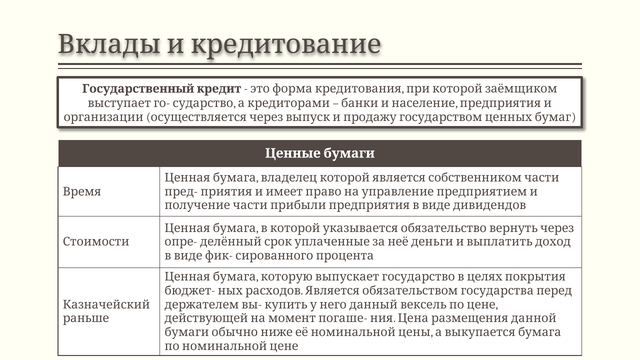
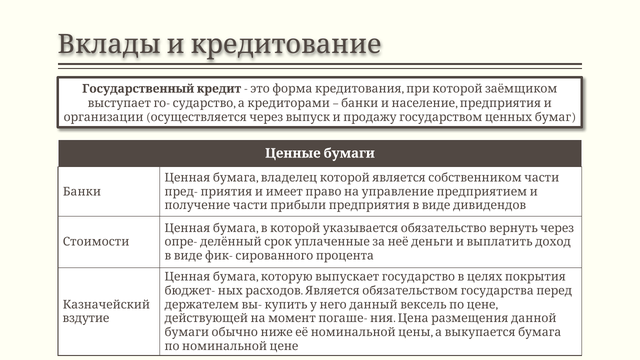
Время: Время -> Банки
раньше: раньше -> вздутие
